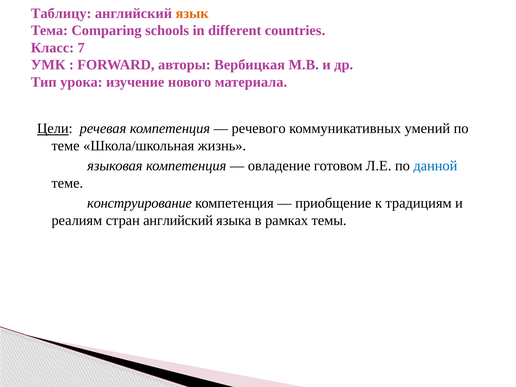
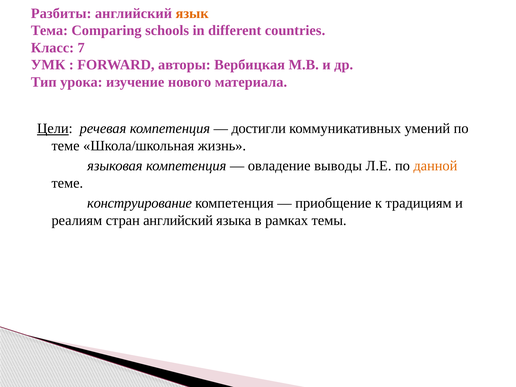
Таблицу: Таблицу -> Разбиты
речевого: речевого -> достигли
готовом: готовом -> выводы
данной colour: blue -> orange
